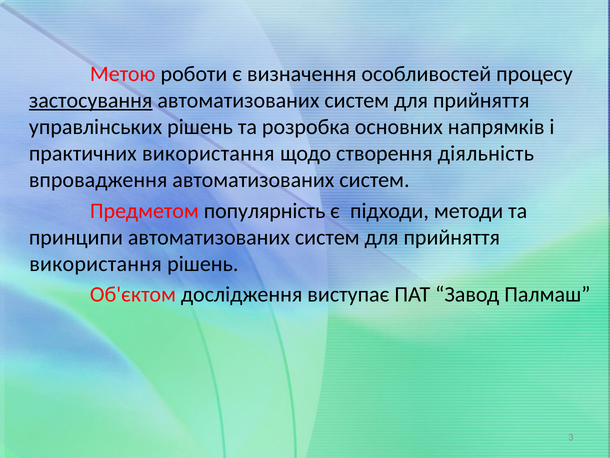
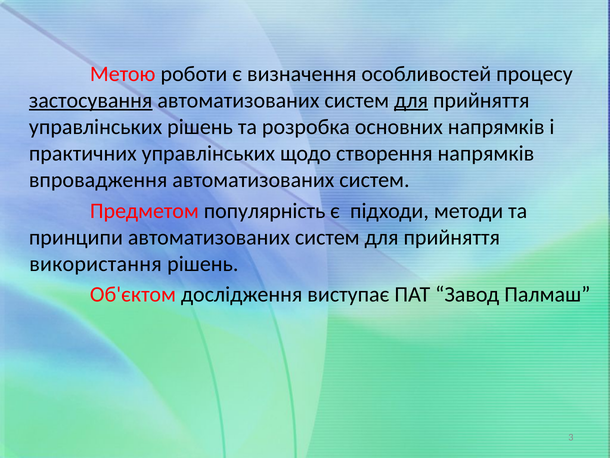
для at (411, 100) underline: none -> present
практичних використання: використання -> управлінських
створення діяльність: діяльність -> напрямків
